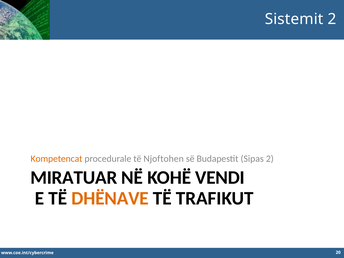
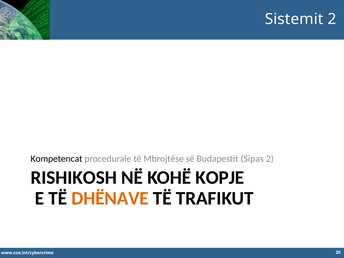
Kompetencat colour: orange -> black
Njoftohen: Njoftohen -> Mbrojtëse
MIRATUAR: MIRATUAR -> RISHIKOSH
VENDI: VENDI -> KOPJE
